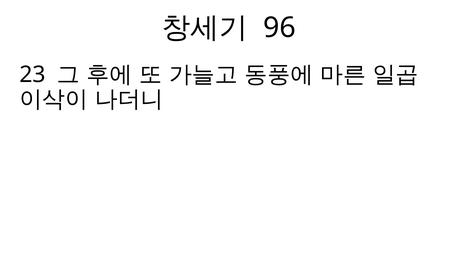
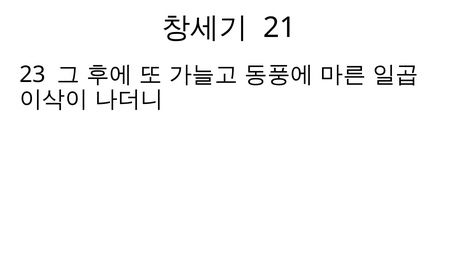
96: 96 -> 21
